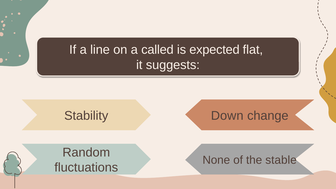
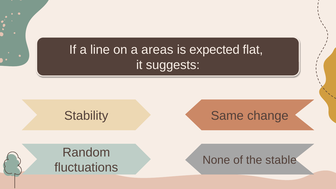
called: called -> areas
Down: Down -> Same
